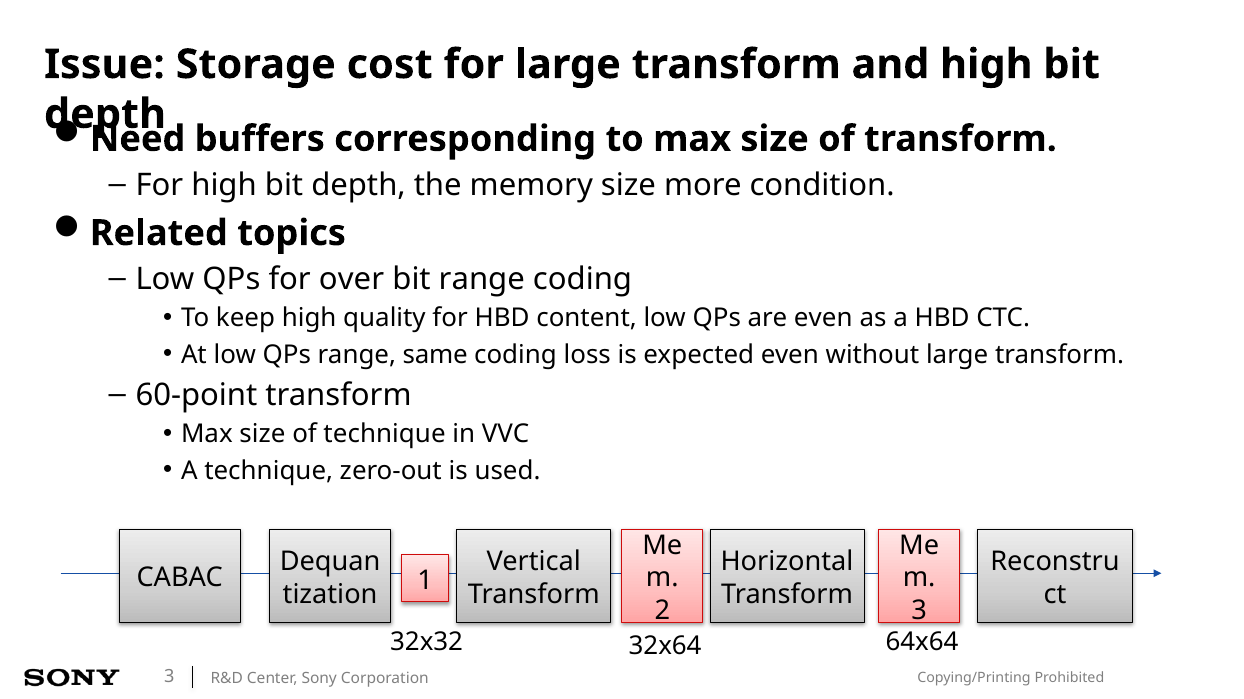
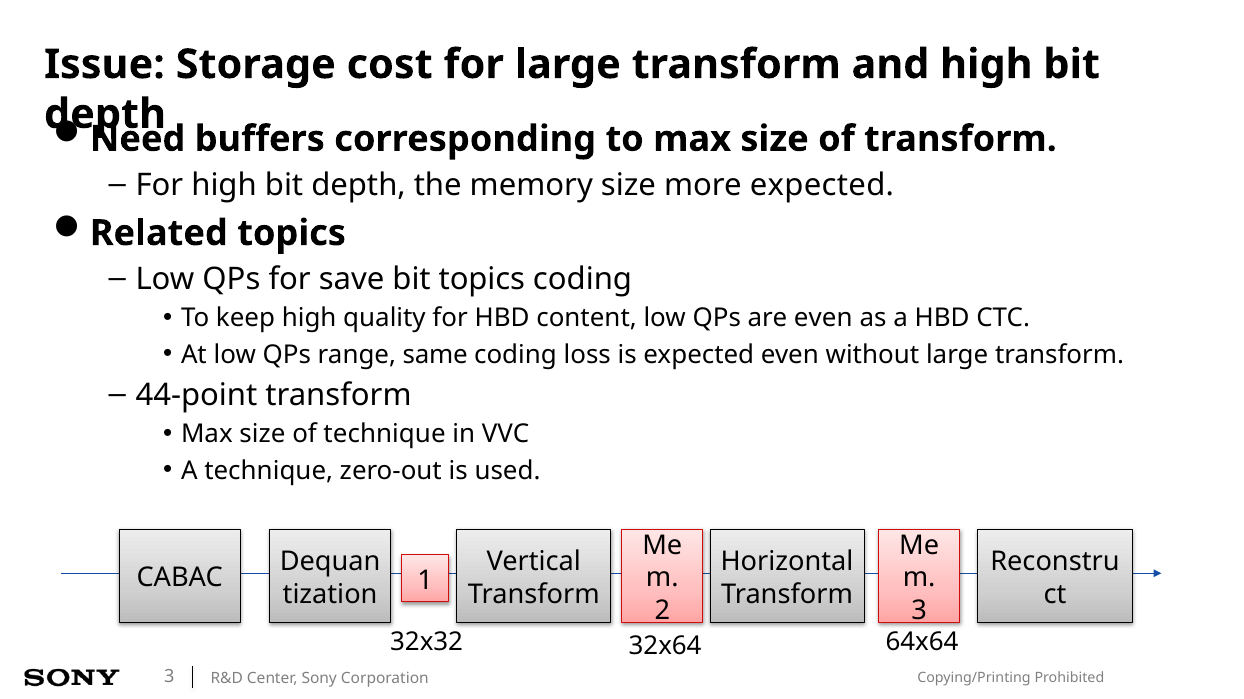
more condition: condition -> expected
over: over -> save
bit range: range -> topics
60-point: 60-point -> 44-point
